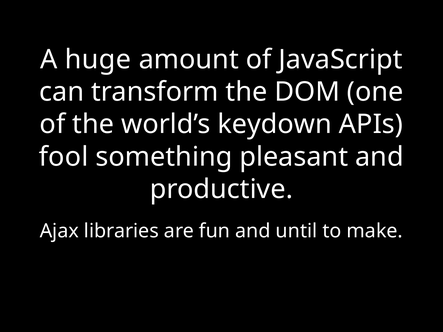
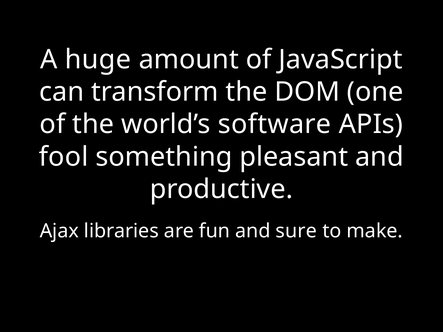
keydown: keydown -> software
until: until -> sure
